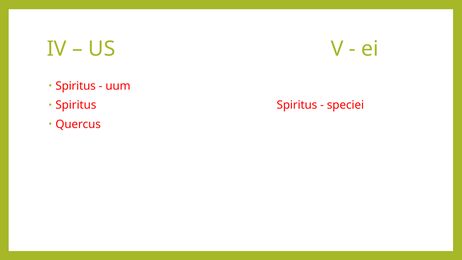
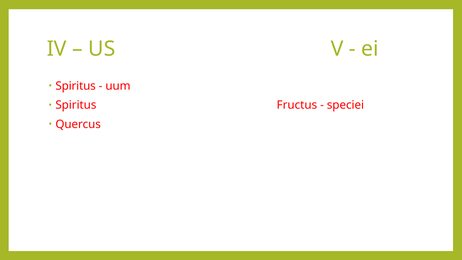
Spiritus Spiritus: Spiritus -> Fructus
